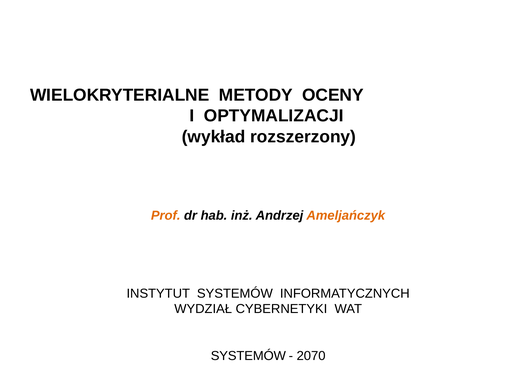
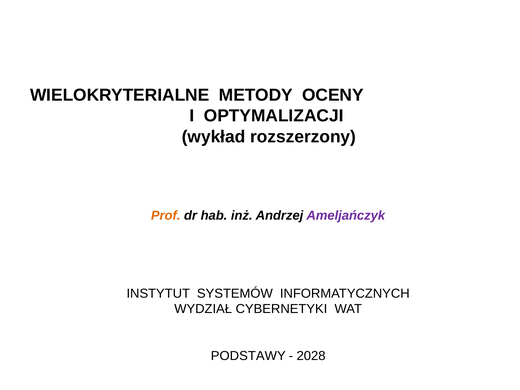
Ameljańczyk colour: orange -> purple
SYSTEMÓW at (248, 356): SYSTEMÓW -> PODSTAWY
2070: 2070 -> 2028
